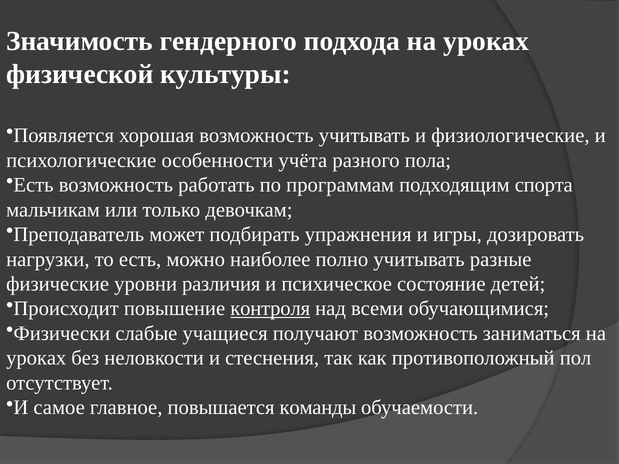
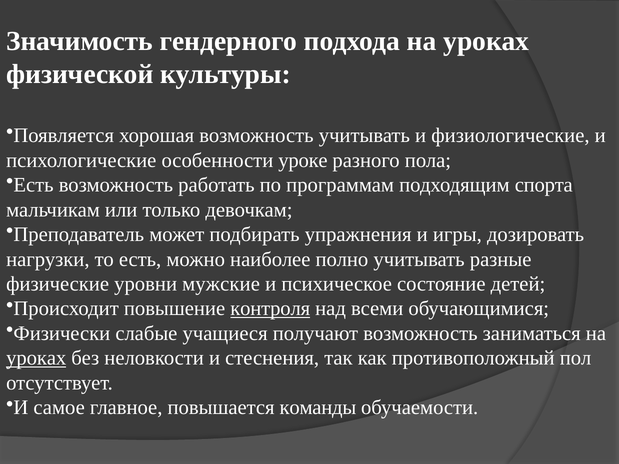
учёта: учёта -> уроке
различия: различия -> мужские
уроках at (36, 358) underline: none -> present
